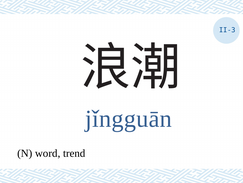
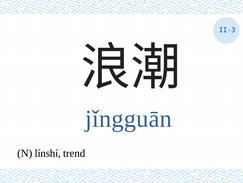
word: word -> línshí
